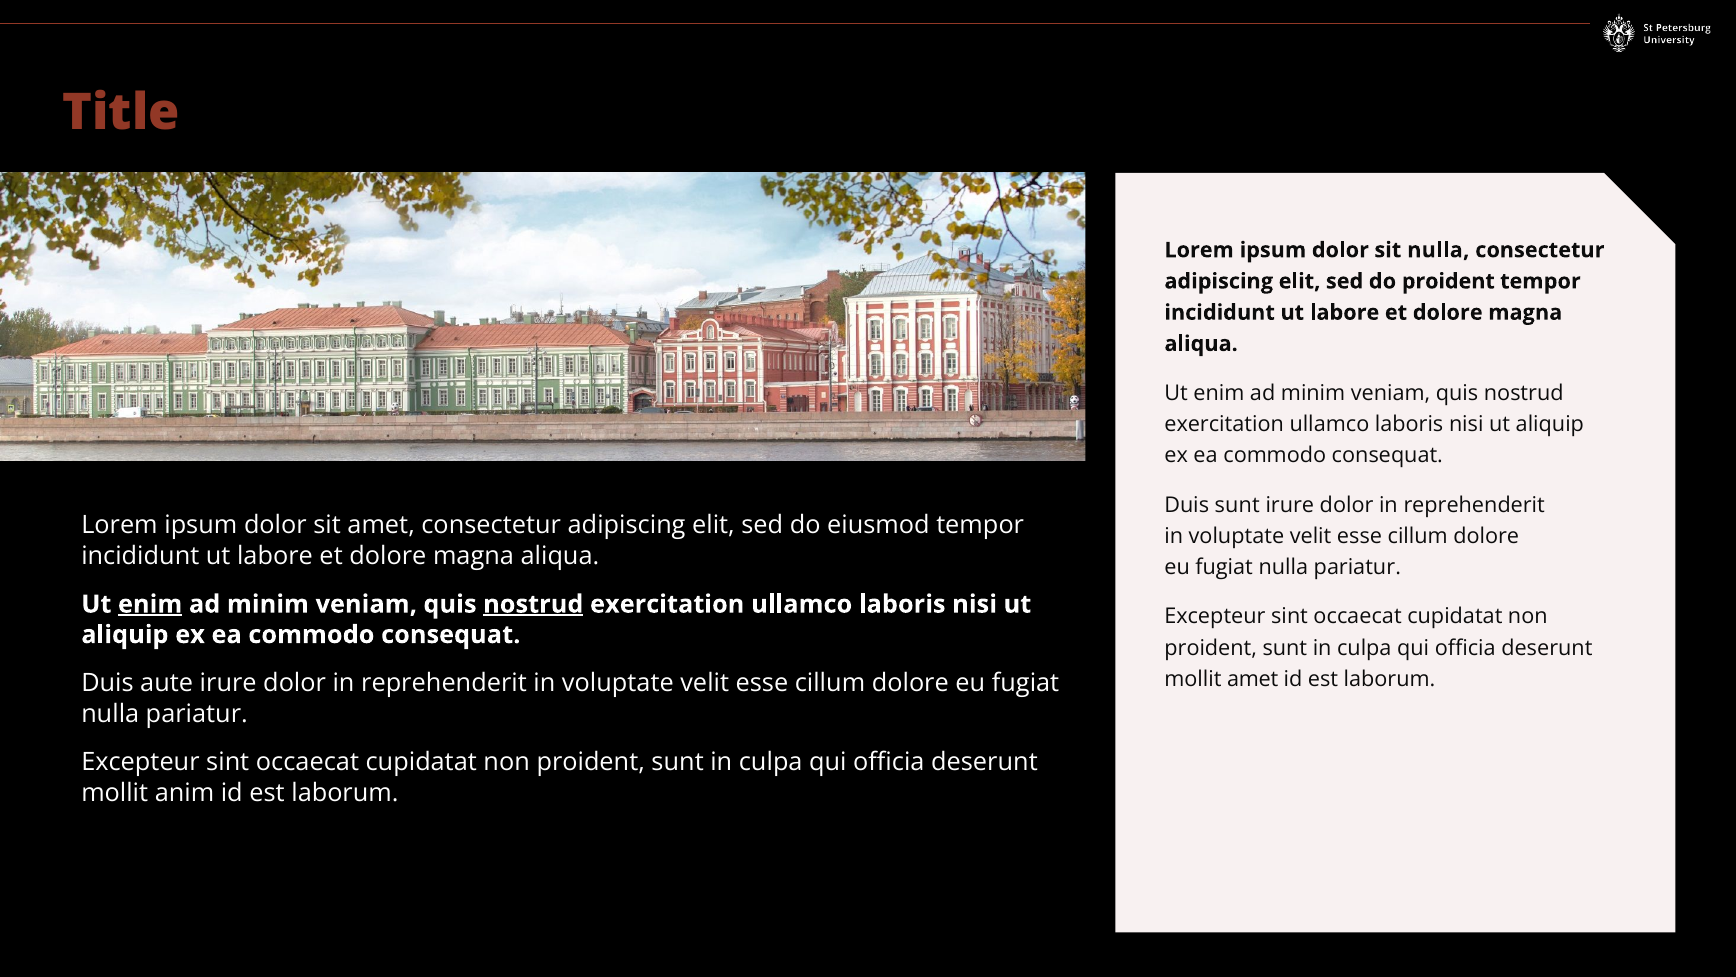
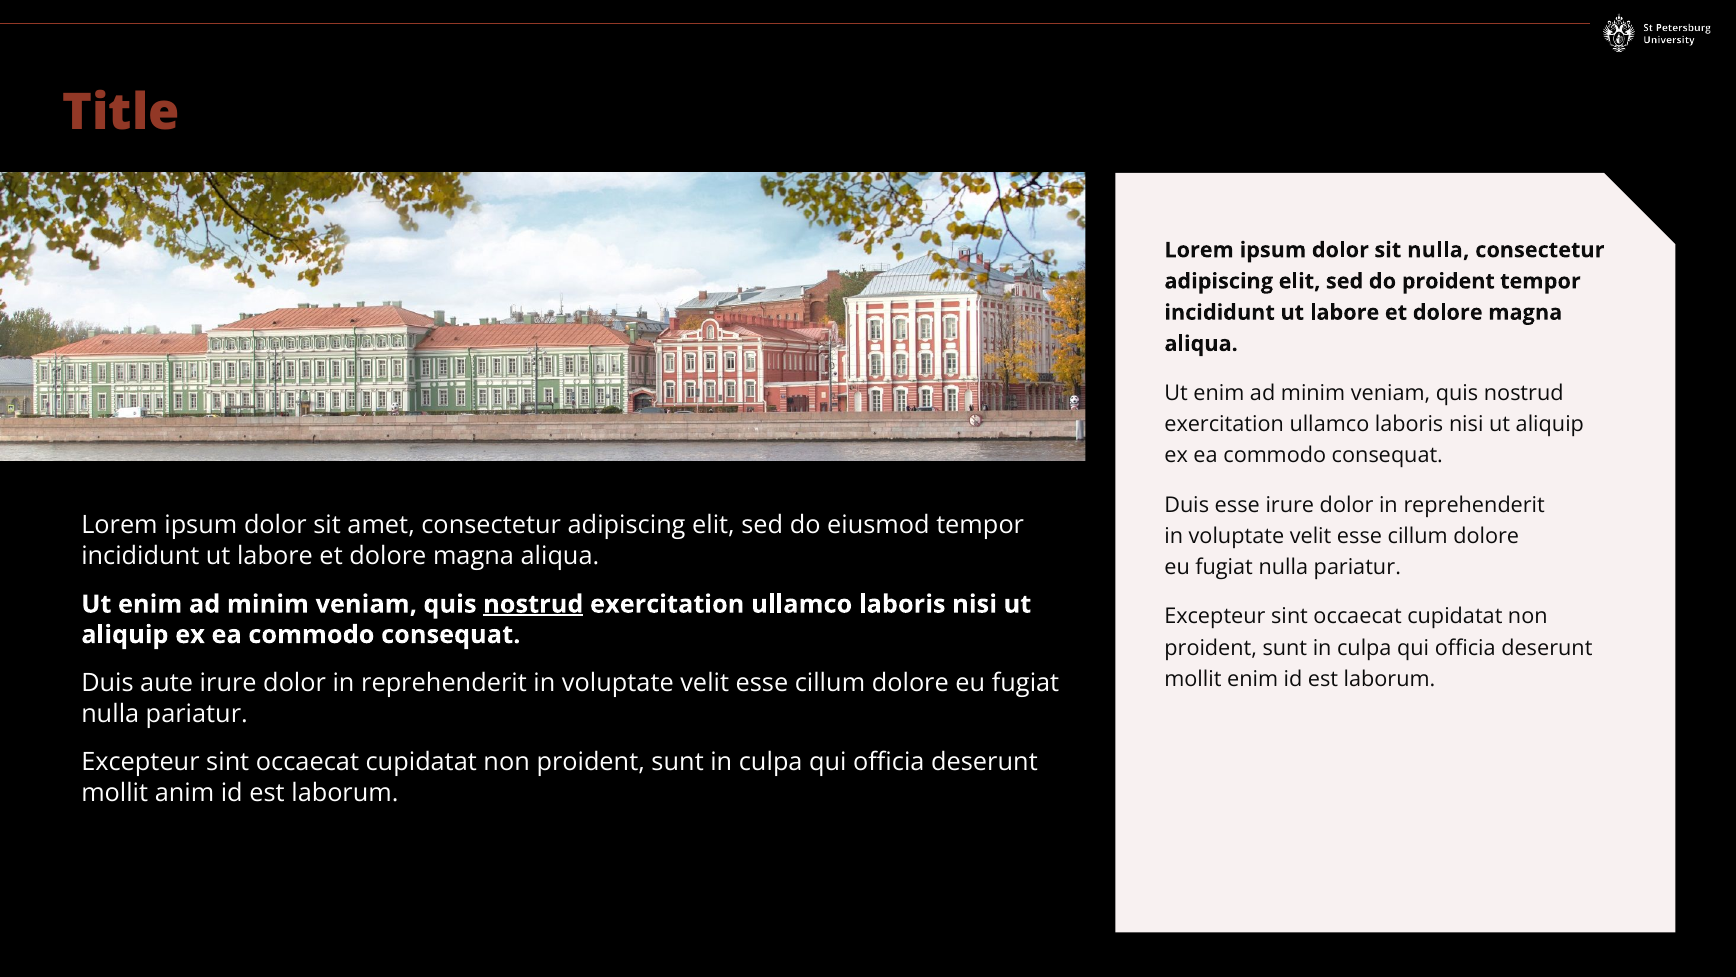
Duis sunt: sunt -> esse
enim at (150, 604) underline: present -> none
mollit amet: amet -> enim
